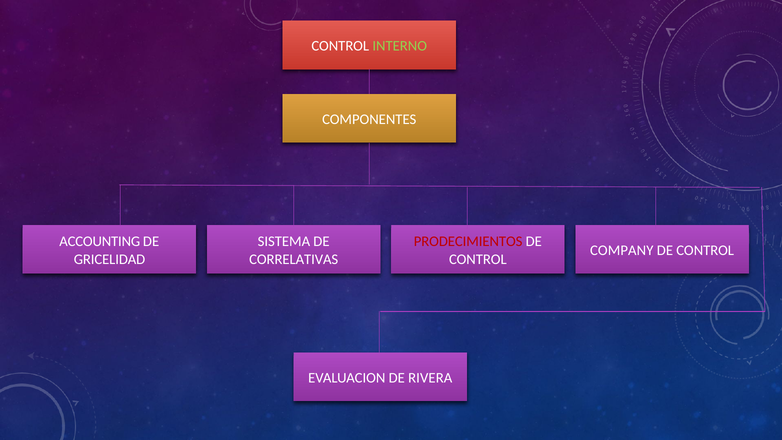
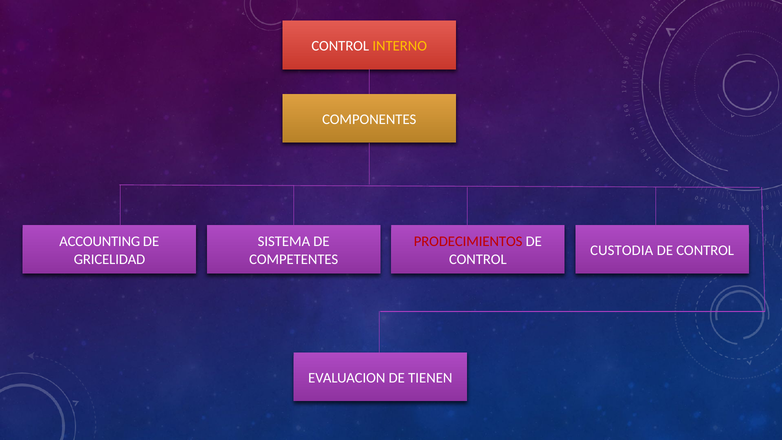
INTERNO colour: light green -> yellow
COMPANY: COMPANY -> CUSTODIA
CORRELATIVAS: CORRELATIVAS -> COMPETENTES
RIVERA: RIVERA -> TIENEN
